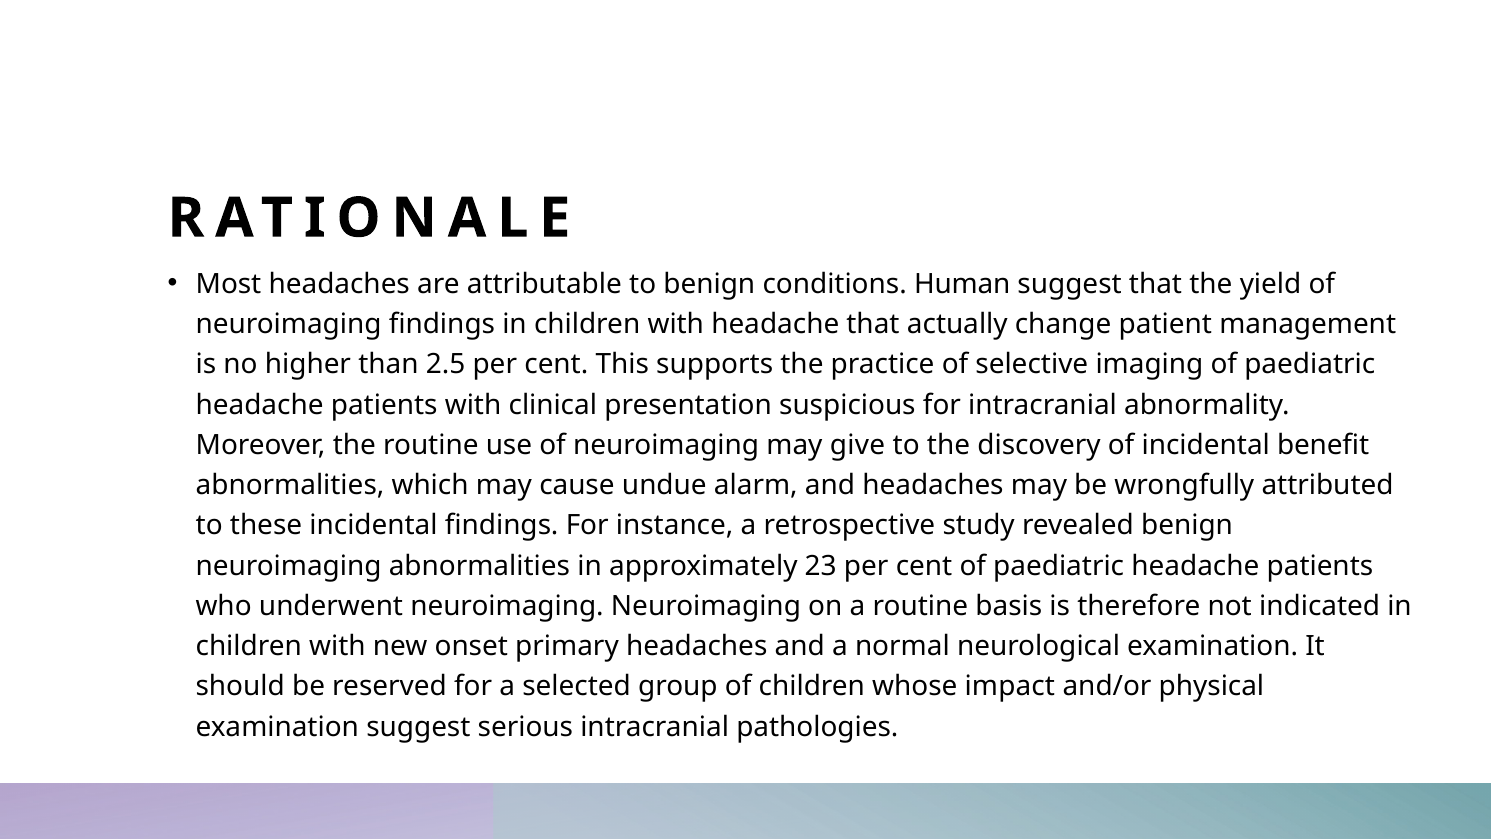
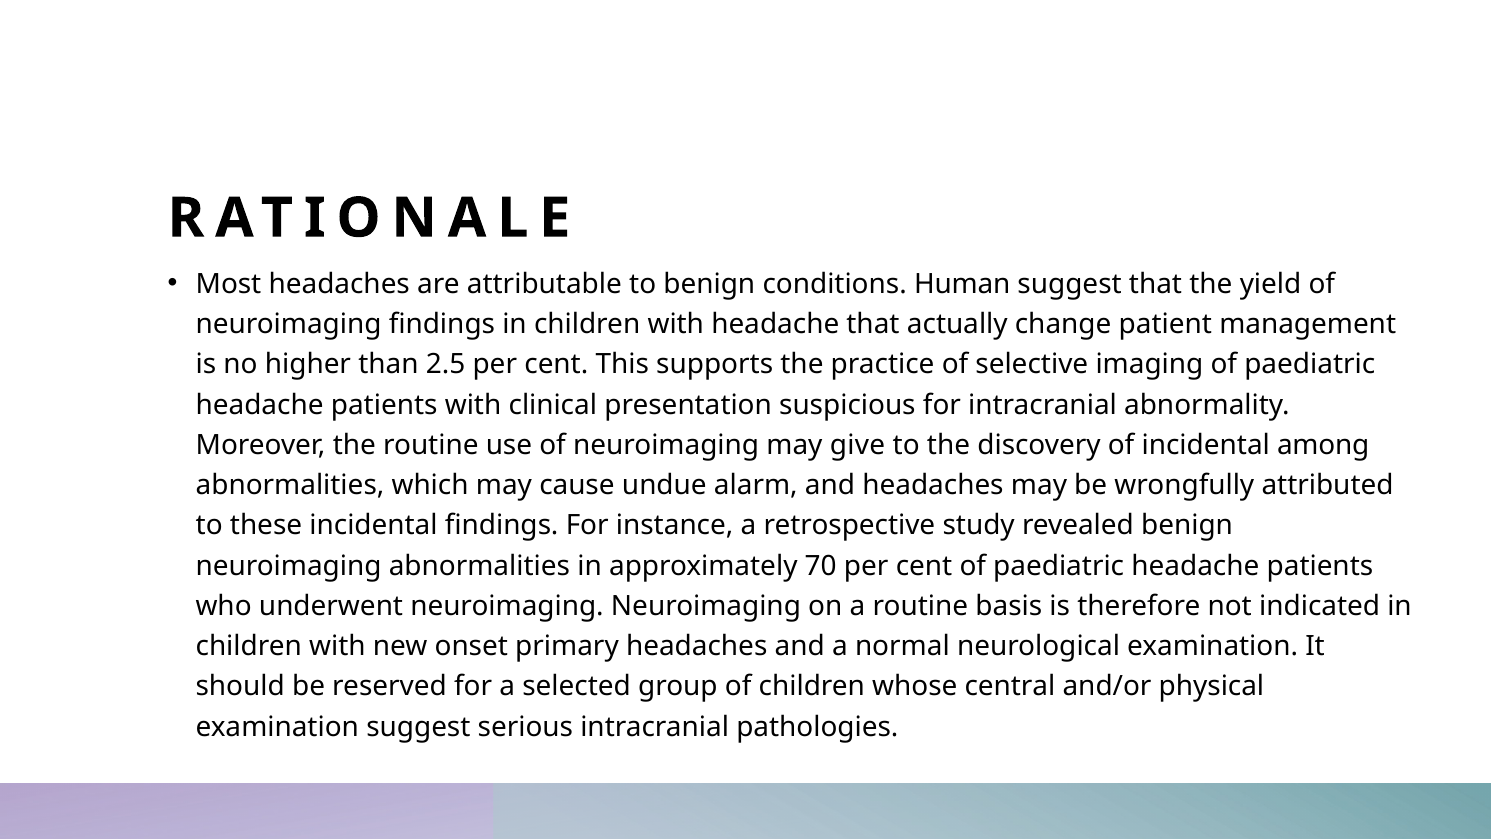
benefit: benefit -> among
23: 23 -> 70
impact: impact -> central
